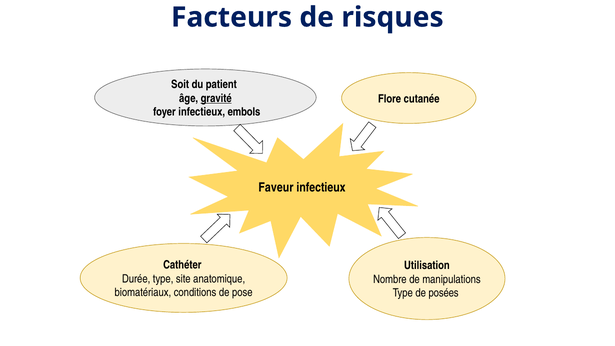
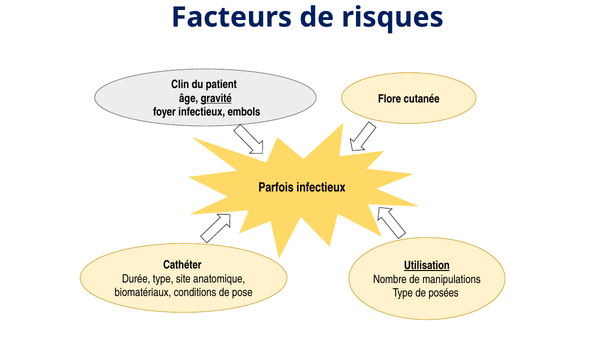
Soit: Soit -> Clin
Faveur: Faveur -> Parfois
Utilisation underline: none -> present
